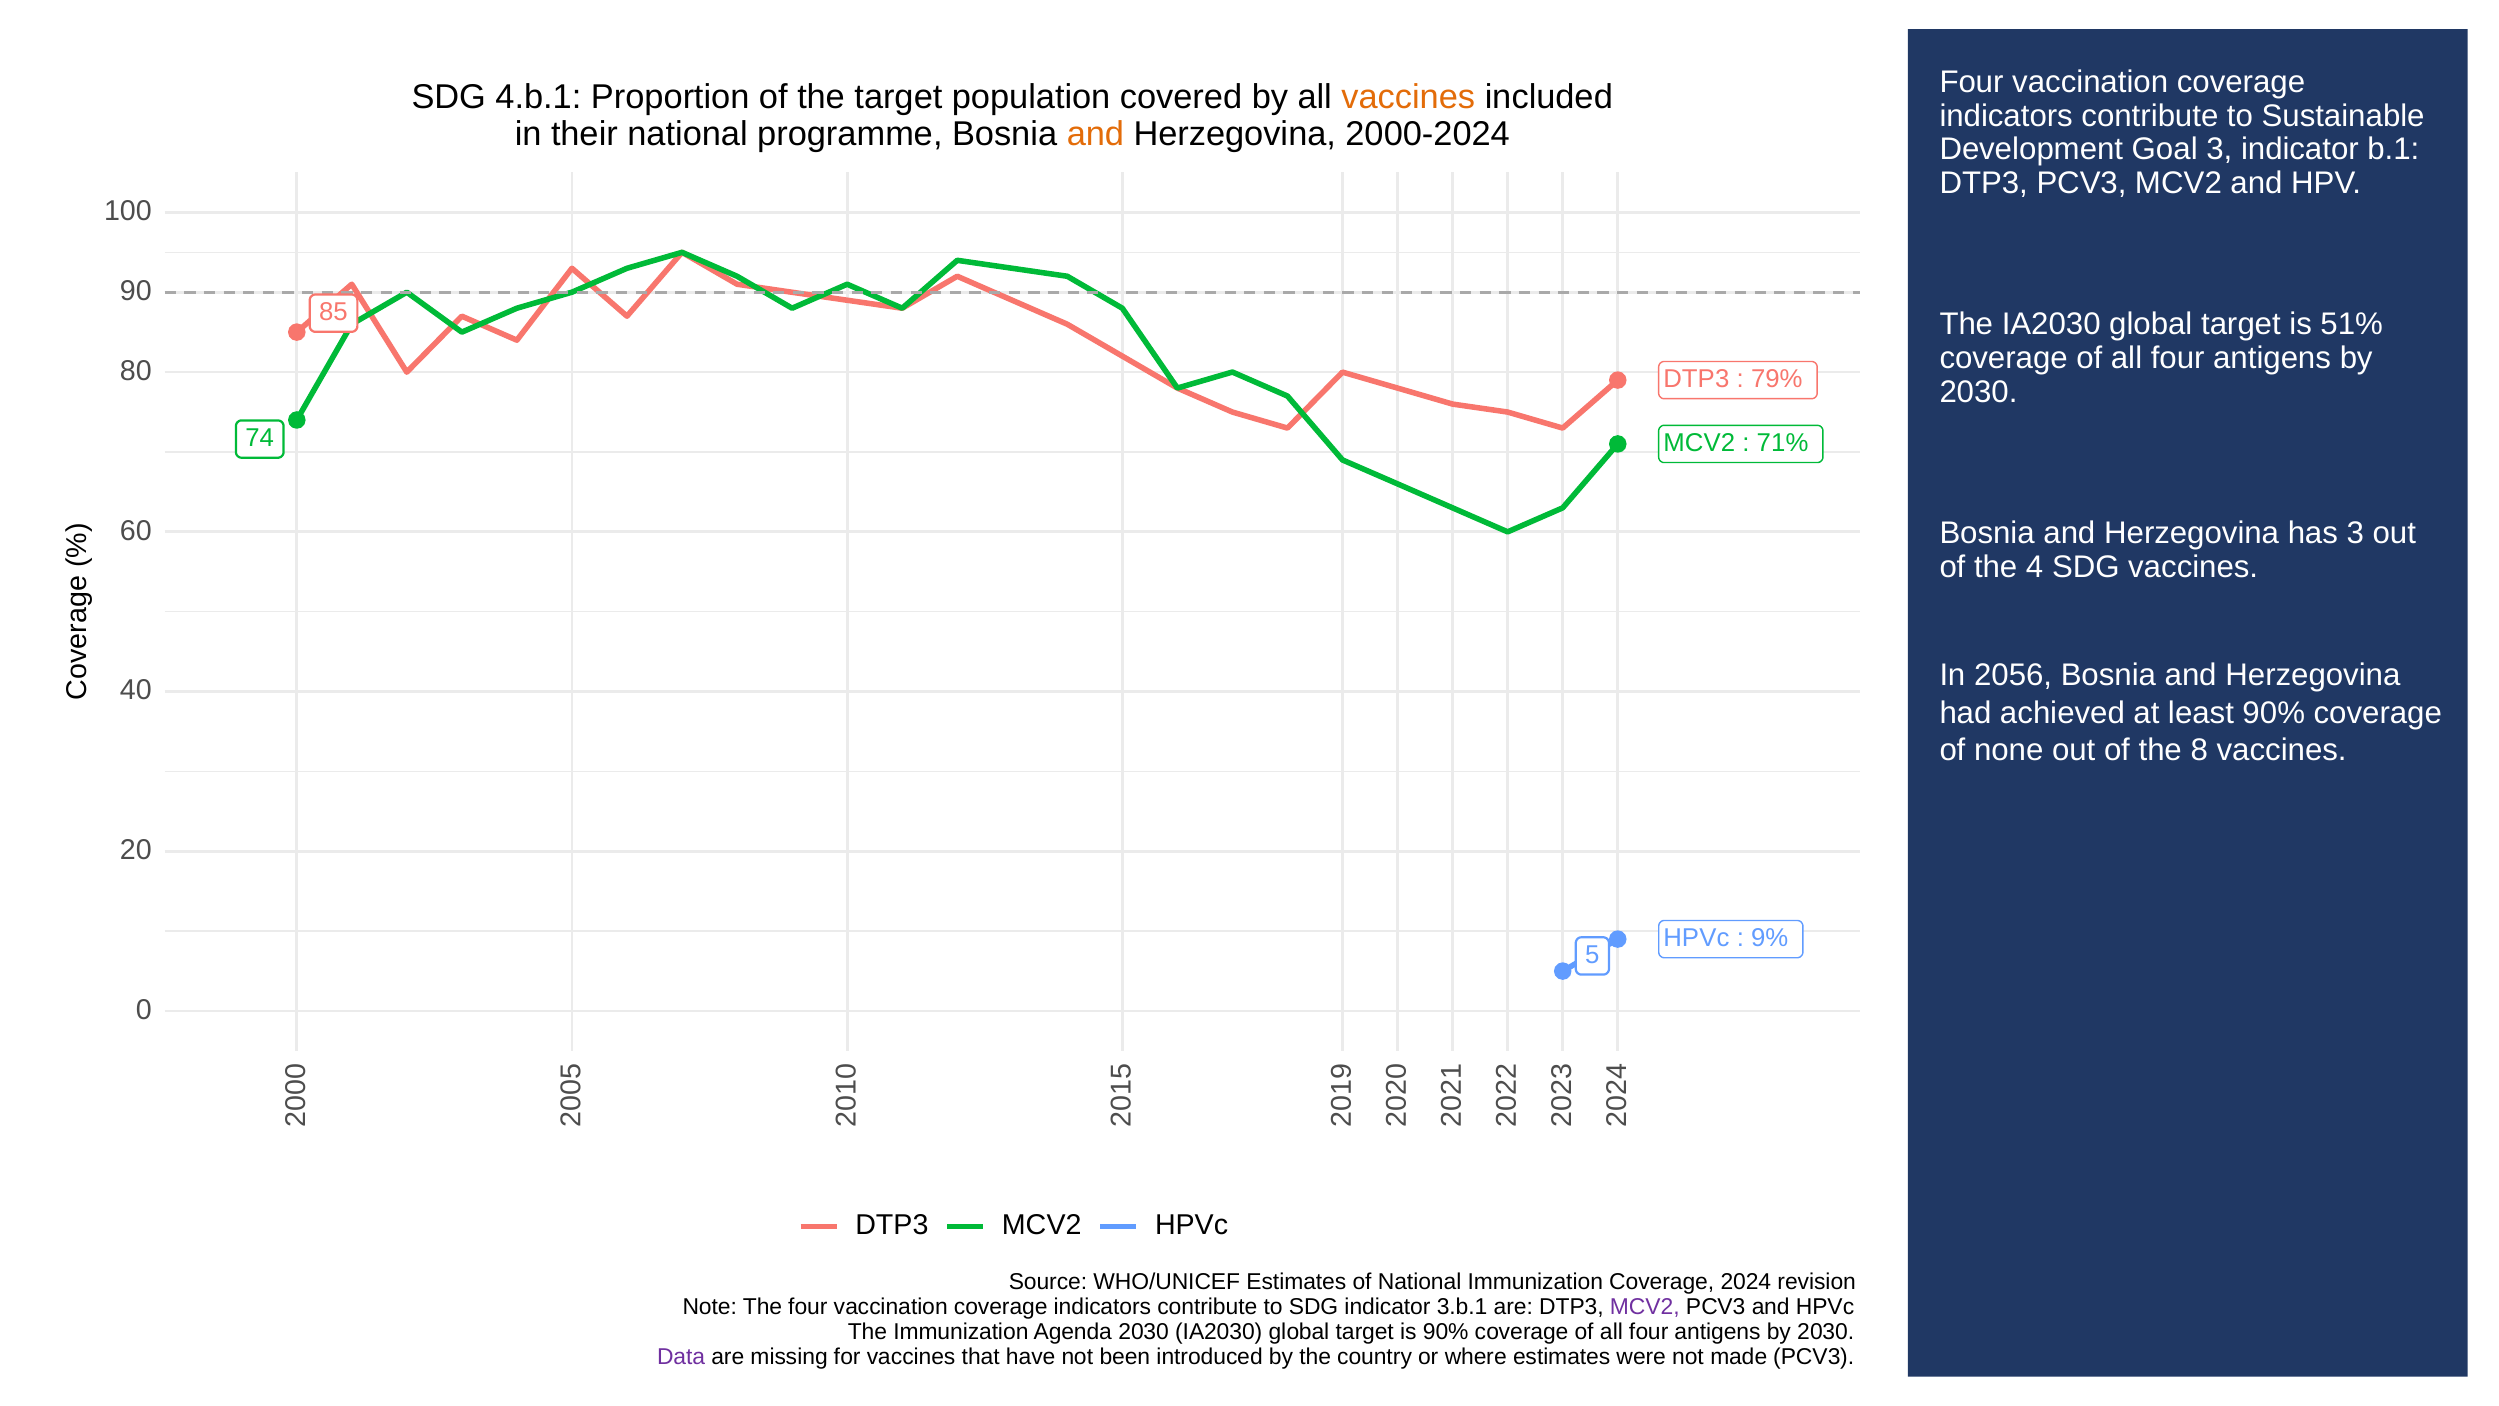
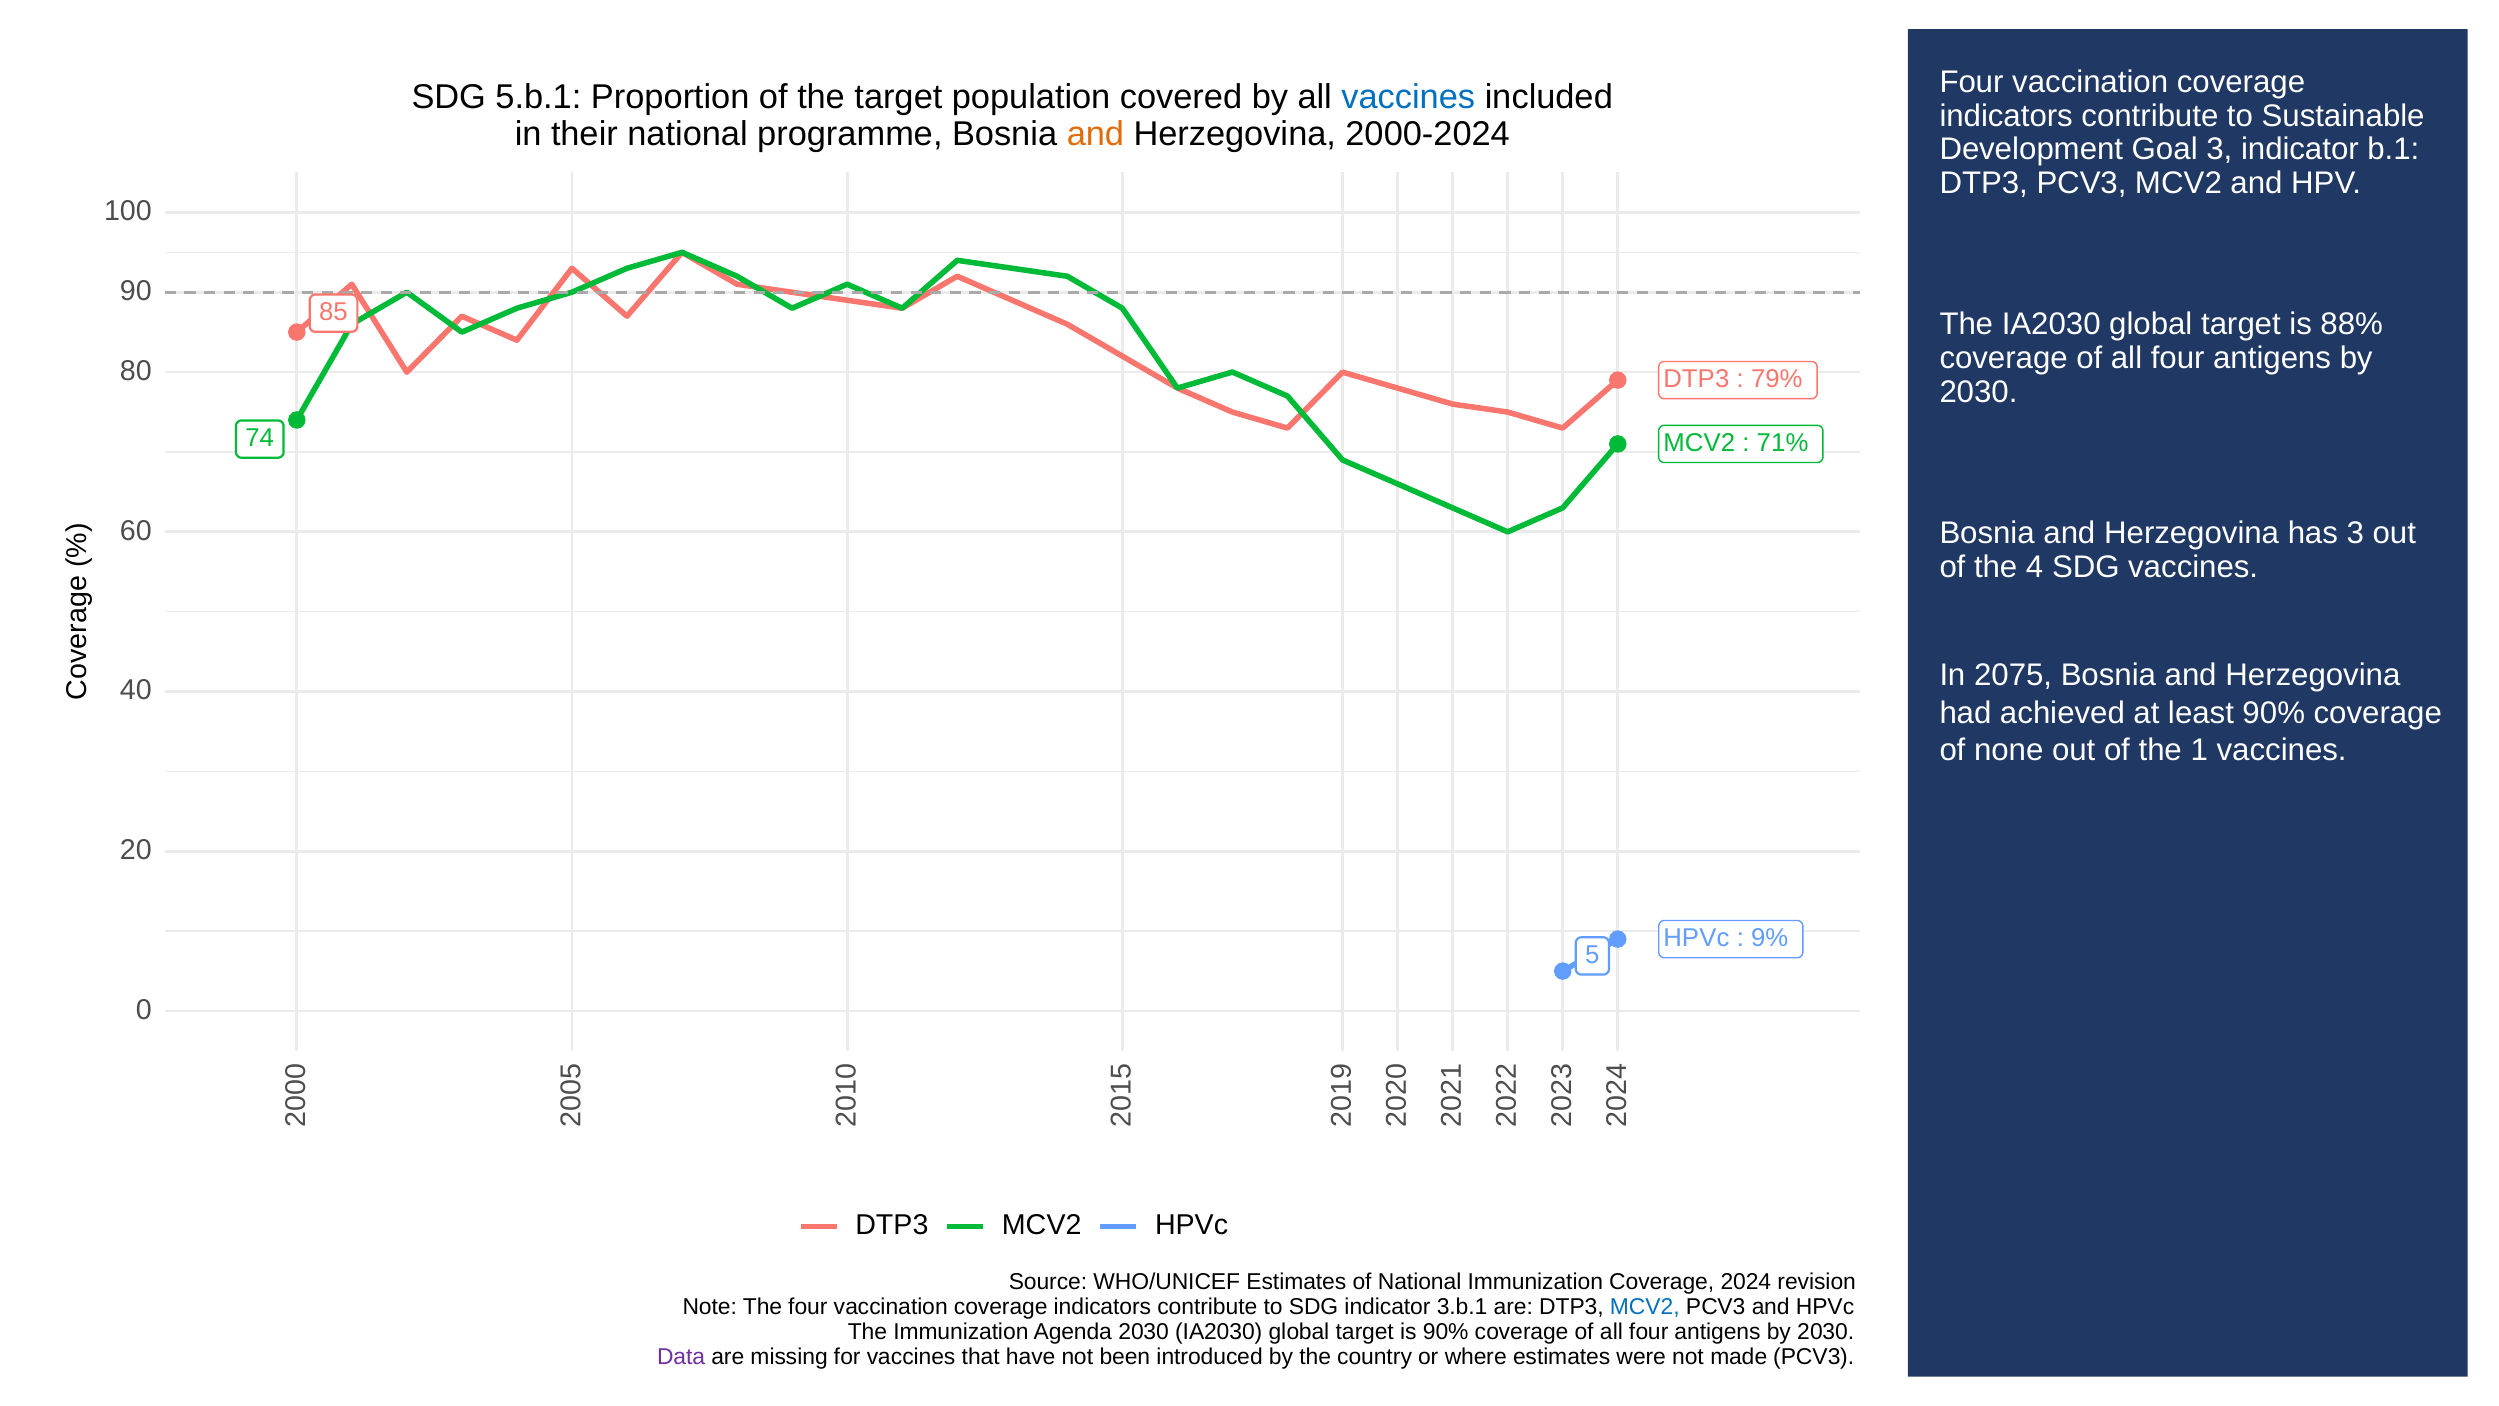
4.b.1: 4.b.1 -> 5.b.1
vaccines at (1408, 97) colour: orange -> blue
51%: 51% -> 88%
2056: 2056 -> 2075
the 8: 8 -> 1
MCV2 at (1645, 1307) colour: purple -> blue
